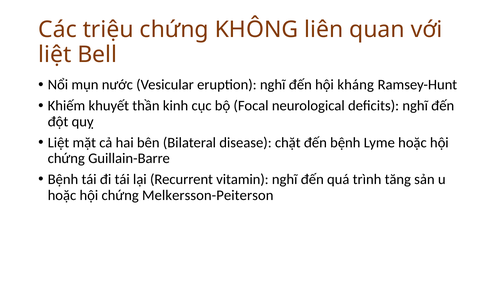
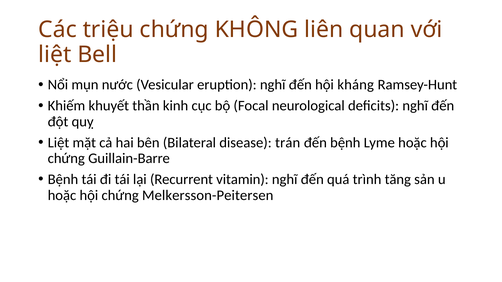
chặt: chặt -> trán
Melkersson-Peiterson: Melkersson-Peiterson -> Melkersson-Peitersen
